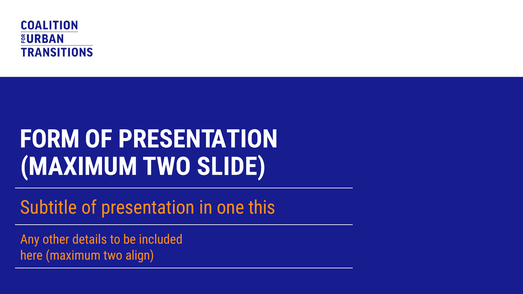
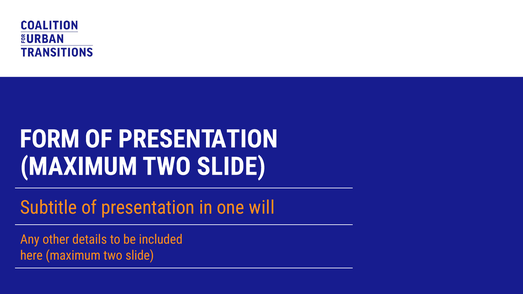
this: this -> will
here maximum two align: align -> slide
